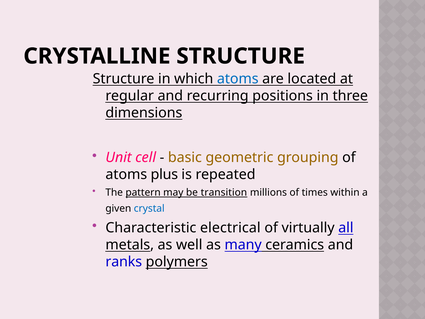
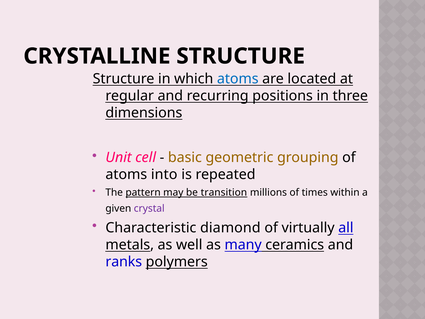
plus: plus -> into
crystal colour: blue -> purple
electrical: electrical -> diamond
